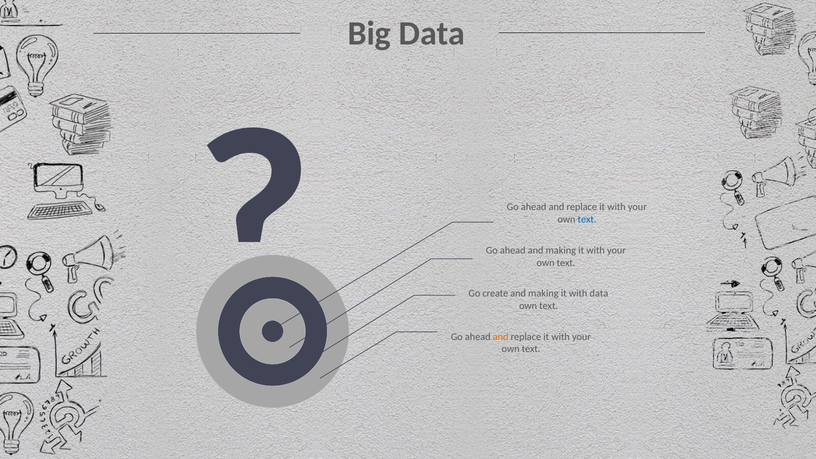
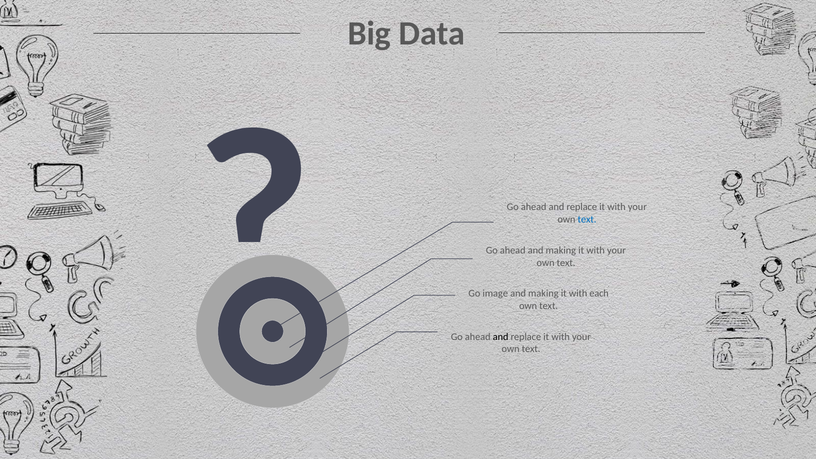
create: create -> image
with data: data -> each
and at (501, 337) colour: orange -> black
